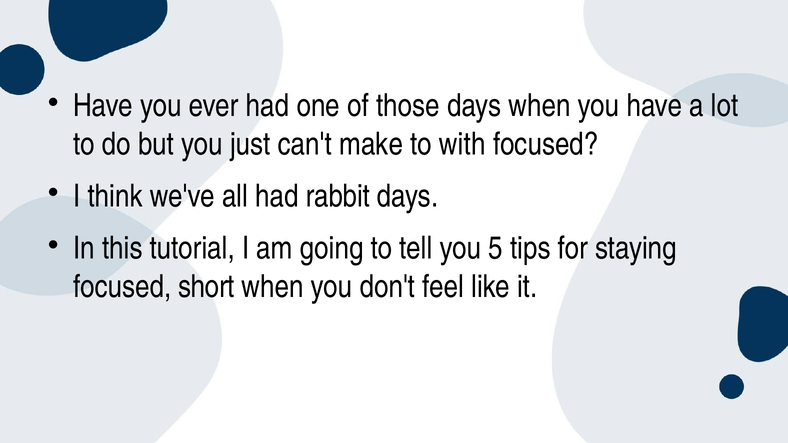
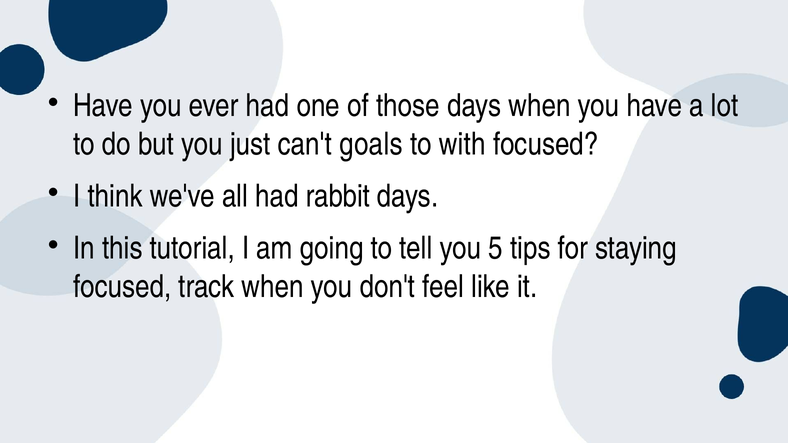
make: make -> goals
short: short -> track
